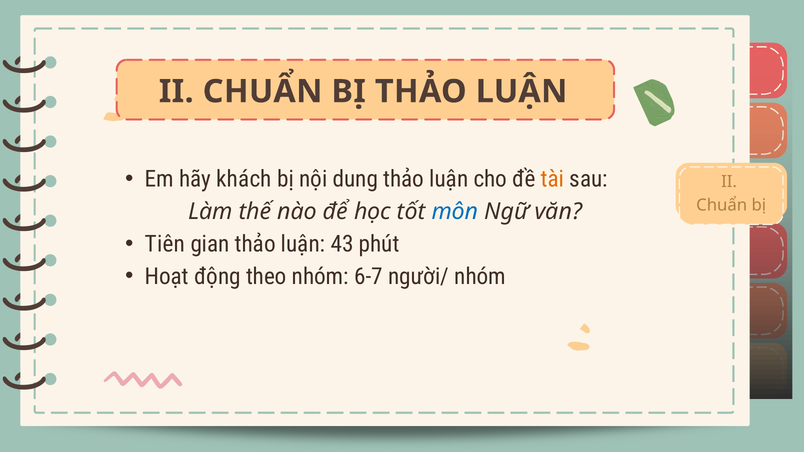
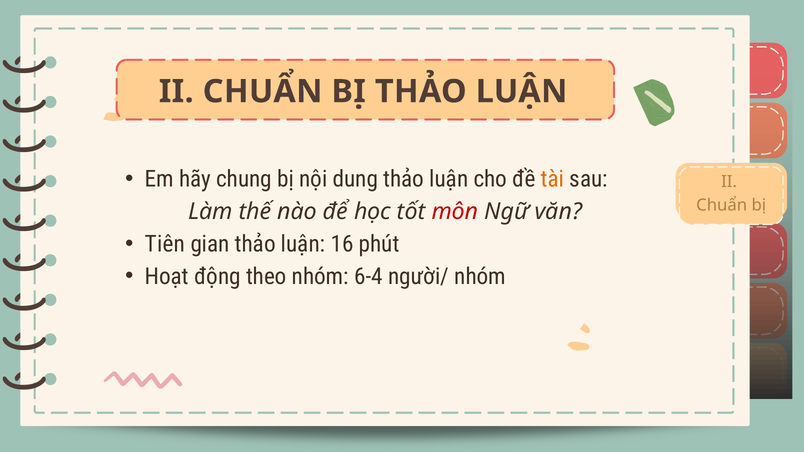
khách: khách -> chung
môn colour: blue -> red
43: 43 -> 16
6-7: 6-7 -> 6-4
